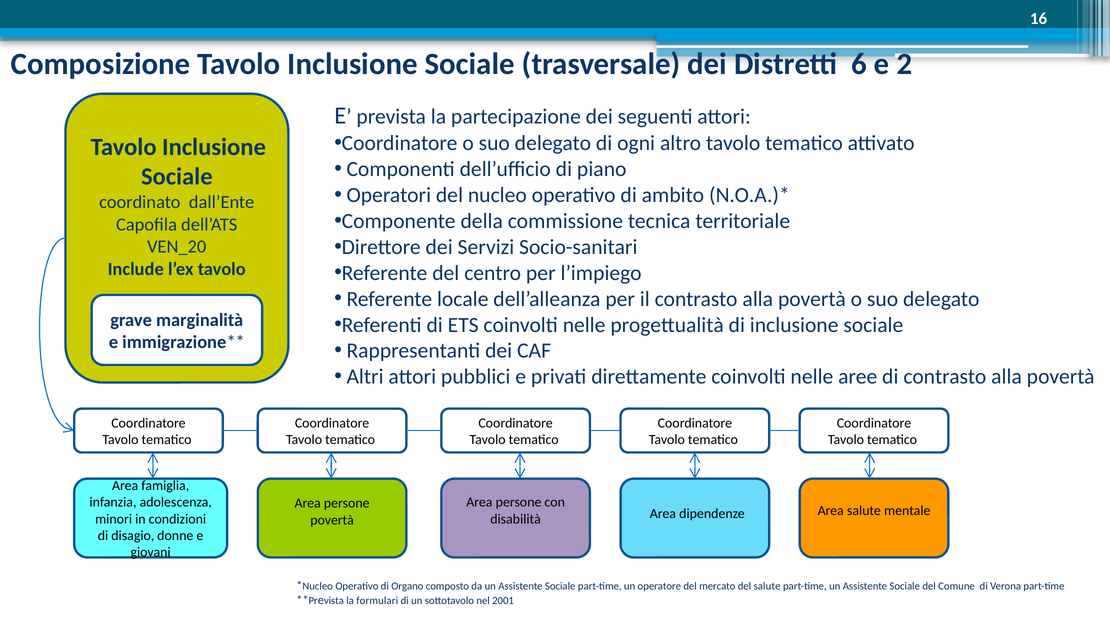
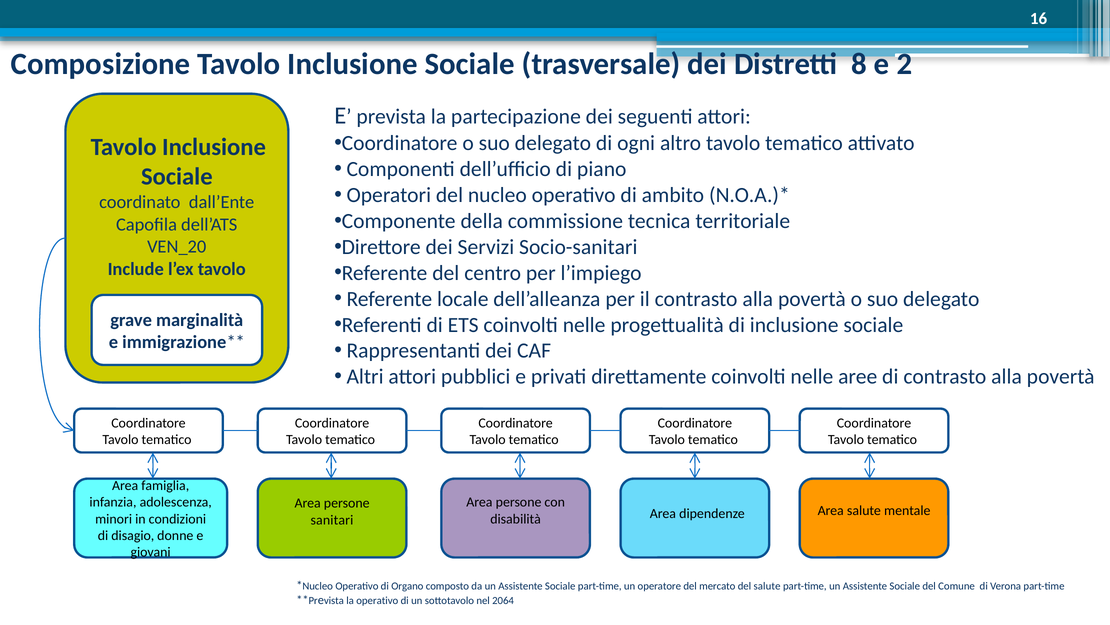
6: 6 -> 8
povertà at (332, 519): povertà -> sanitari
la formulari: formulari -> operativo
2001: 2001 -> 2064
